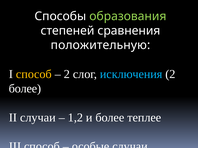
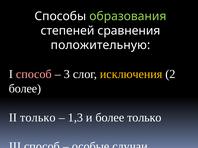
способ at (34, 74) colour: yellow -> pink
2 at (67, 74): 2 -> 3
исключения colour: light blue -> yellow
II случаи: случаи -> только
1,2: 1,2 -> 1,3
более теплее: теплее -> только
